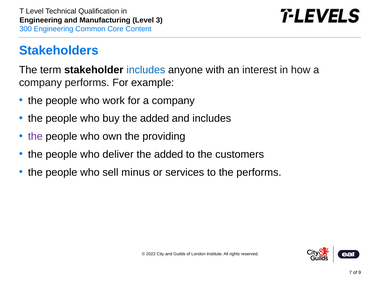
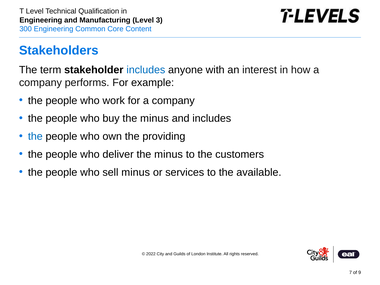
buy the added: added -> minus
the at (35, 136) colour: purple -> blue
deliver the added: added -> minus
the performs: performs -> available
